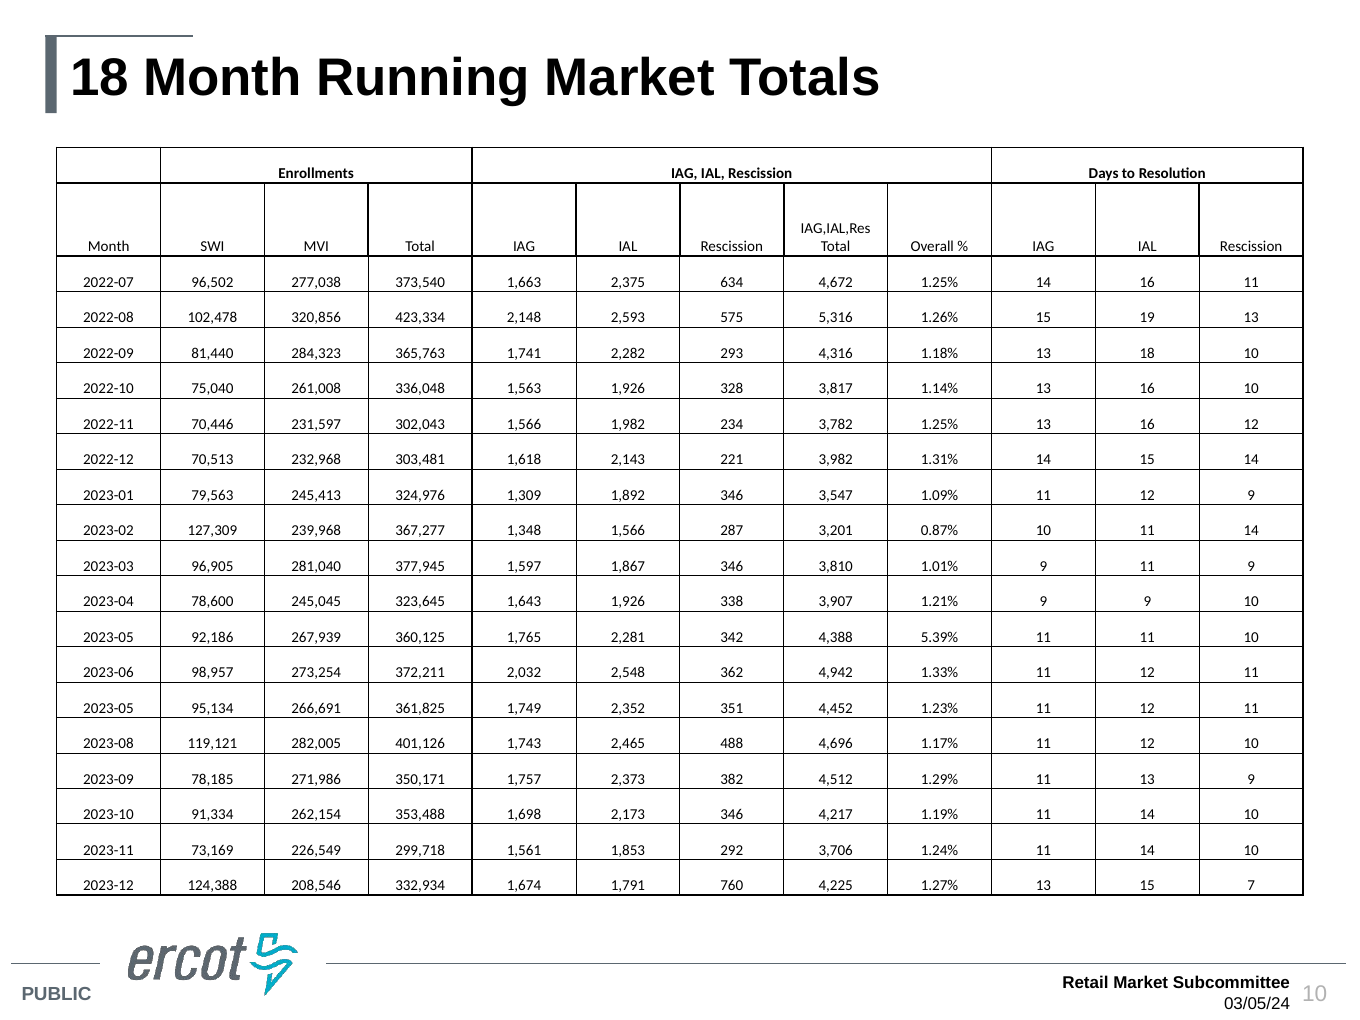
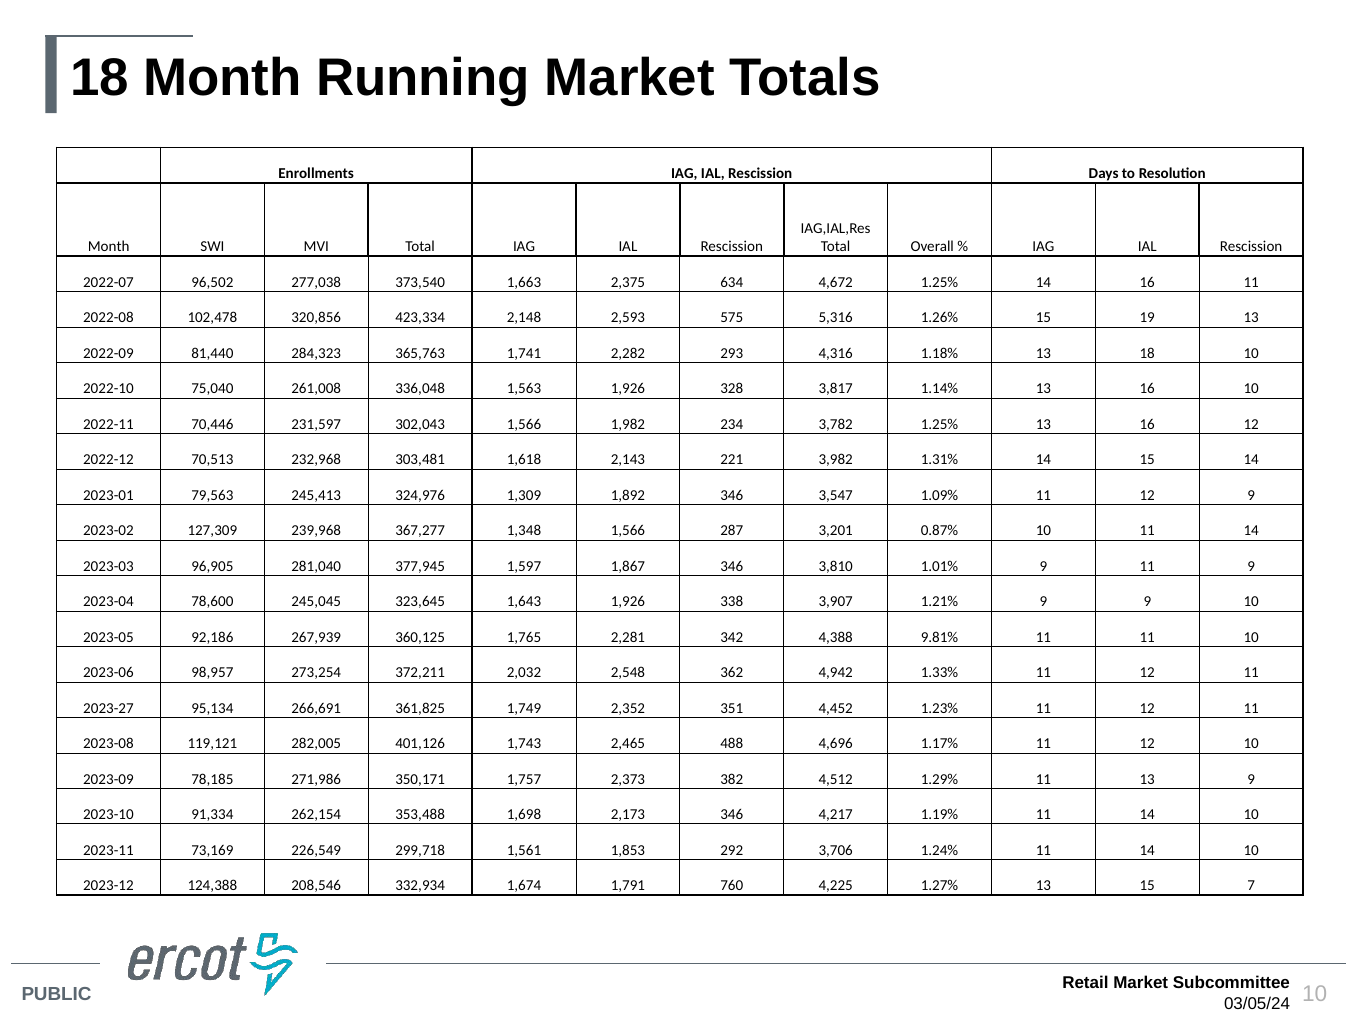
5.39%: 5.39% -> 9.81%
2023-05 at (108, 708): 2023-05 -> 2023-27
